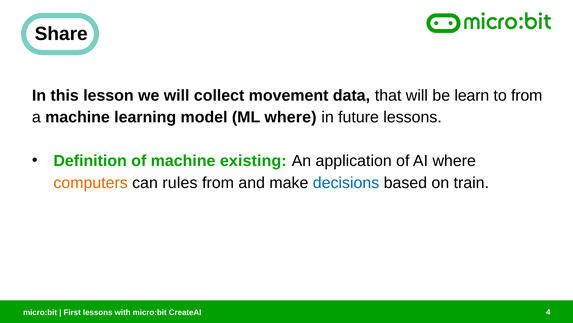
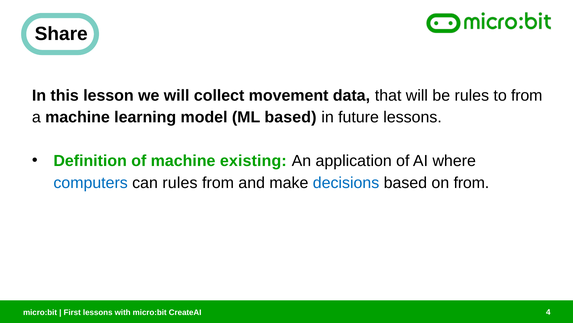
be learn: learn -> rules
ML where: where -> based
computers colour: orange -> blue
on train: train -> from
